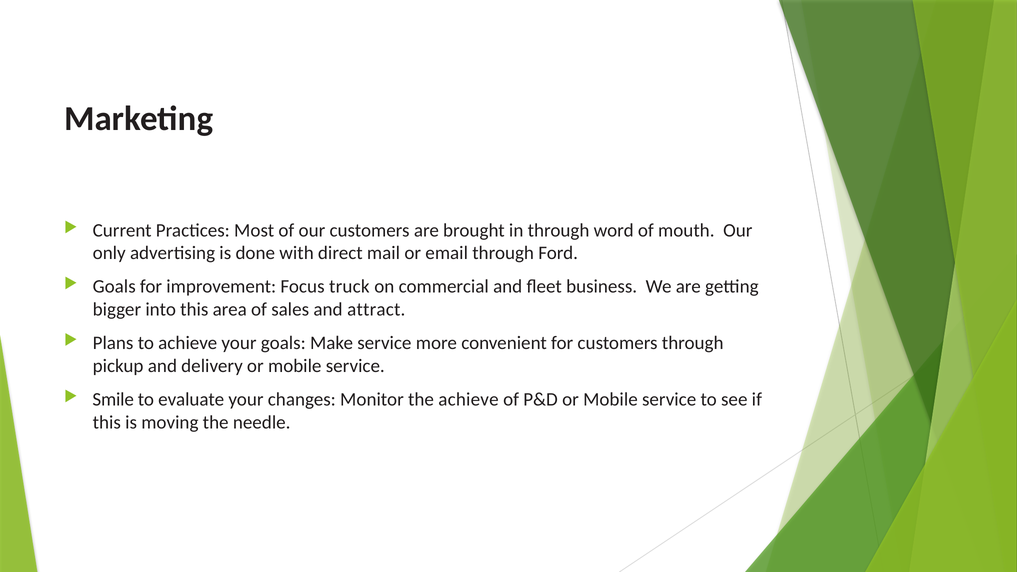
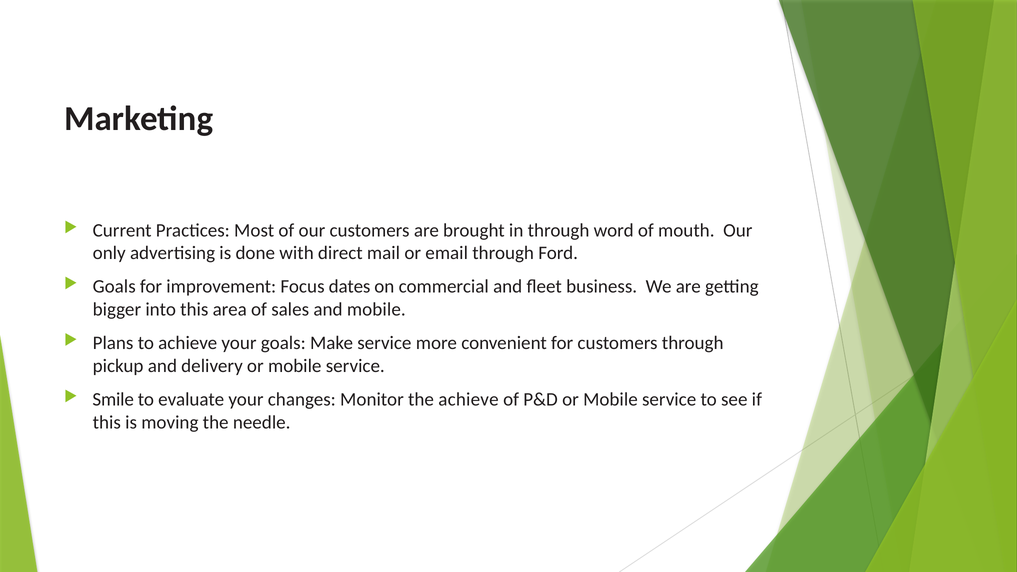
truck: truck -> dates
and attract: attract -> mobile
